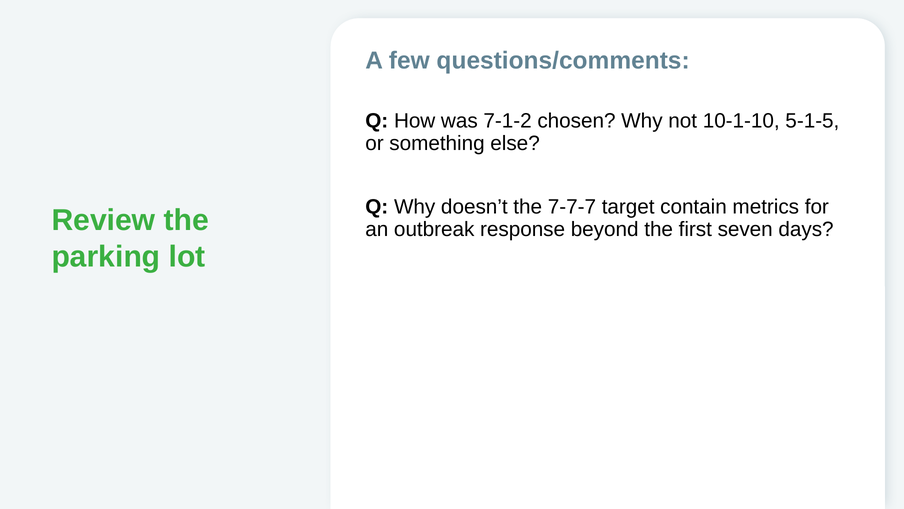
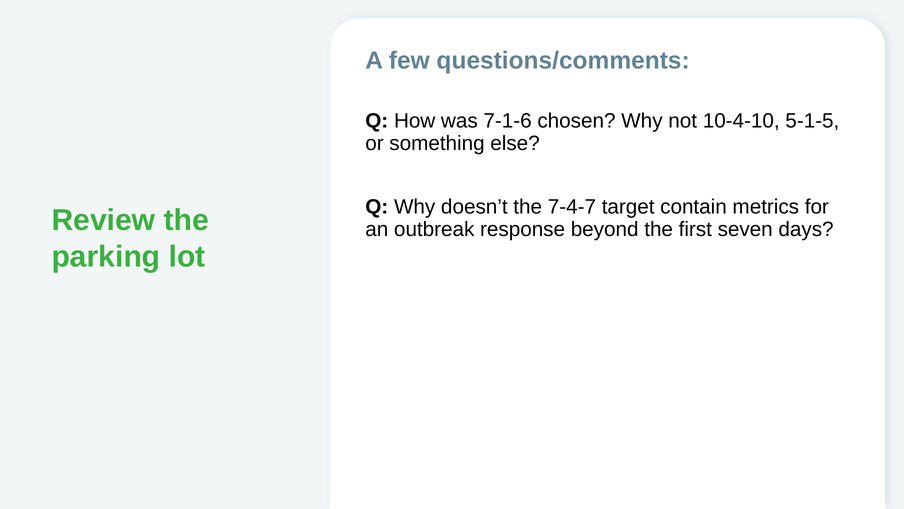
7-1-2: 7-1-2 -> 7-1-6
10-1-10: 10-1-10 -> 10-4-10
7-7-7: 7-7-7 -> 7-4-7
